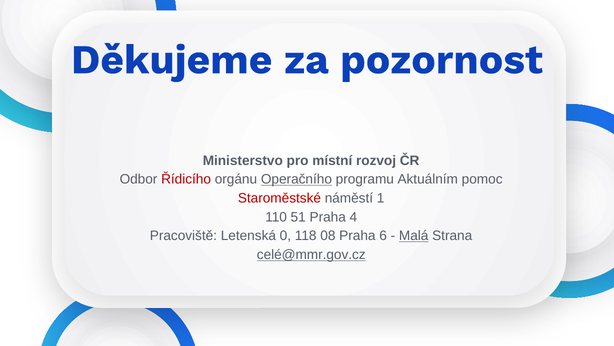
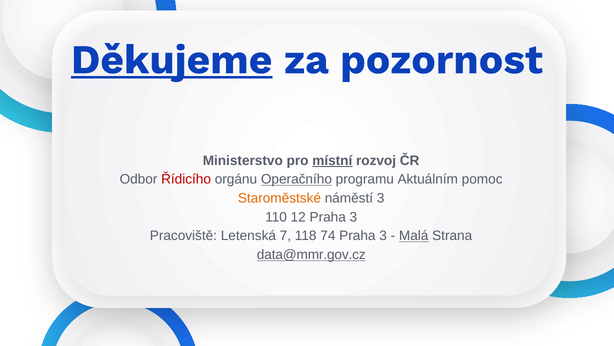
Děkujeme underline: none -> present
místní underline: none -> present
Staroměstské colour: red -> orange
náměstí 1: 1 -> 3
51: 51 -> 12
4 at (353, 217): 4 -> 3
0: 0 -> 7
08: 08 -> 74
6 at (383, 235): 6 -> 3
celé@mmr.gov.cz: celé@mmr.gov.cz -> data@mmr.gov.cz
